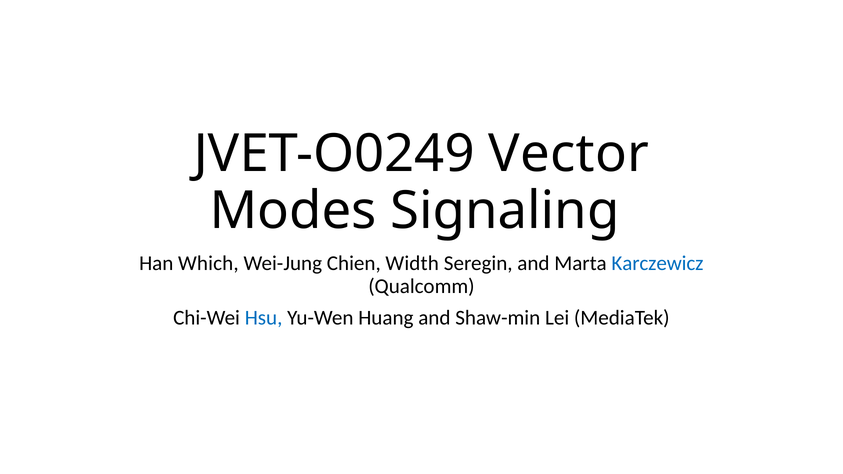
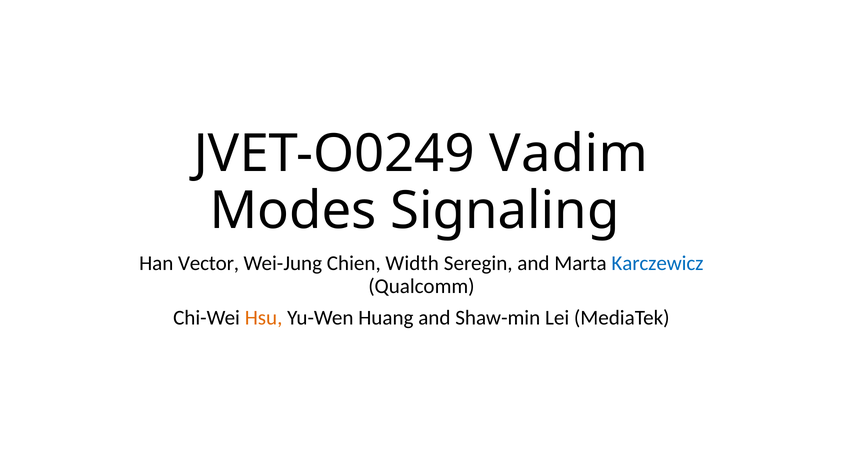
Vector: Vector -> Vadim
Which: Which -> Vector
Hsu colour: blue -> orange
